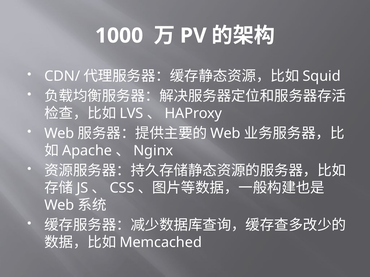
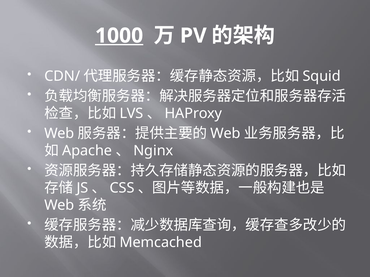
1000 underline: none -> present
